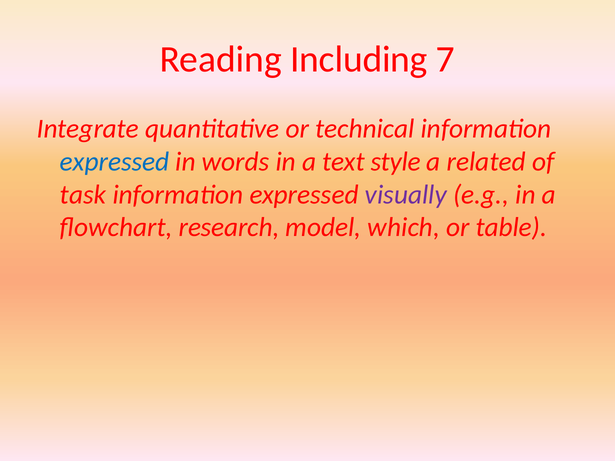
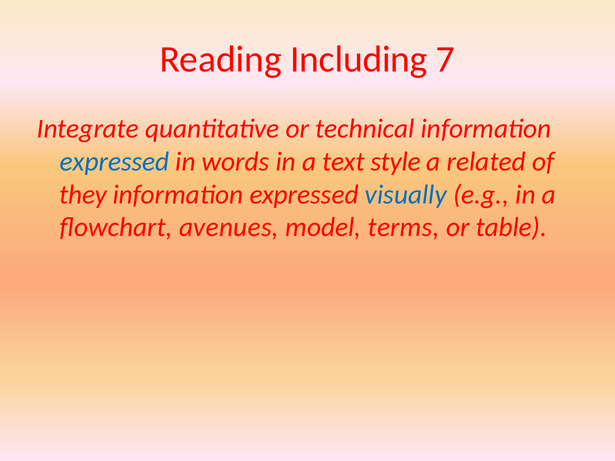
task: task -> they
visually colour: purple -> blue
research: research -> avenues
which: which -> terms
